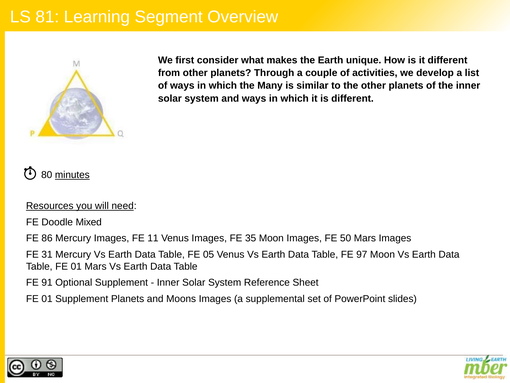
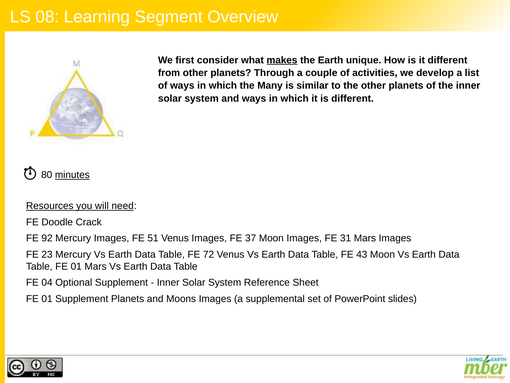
81: 81 -> 08
makes underline: none -> present
Mixed: Mixed -> Crack
86: 86 -> 92
11: 11 -> 51
35: 35 -> 37
50: 50 -> 31
31: 31 -> 23
05: 05 -> 72
97: 97 -> 43
91: 91 -> 04
